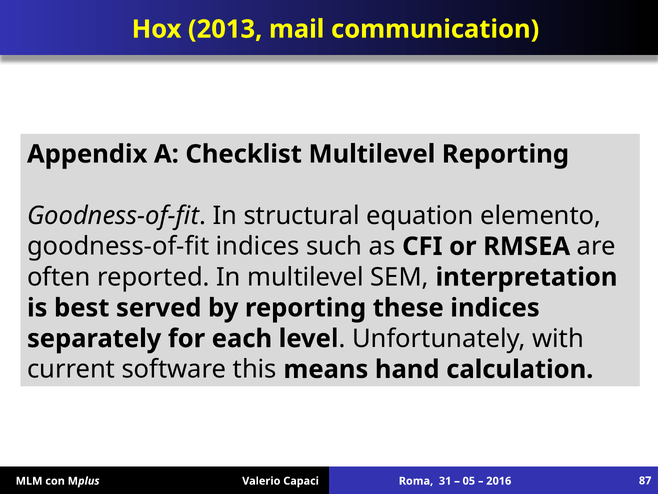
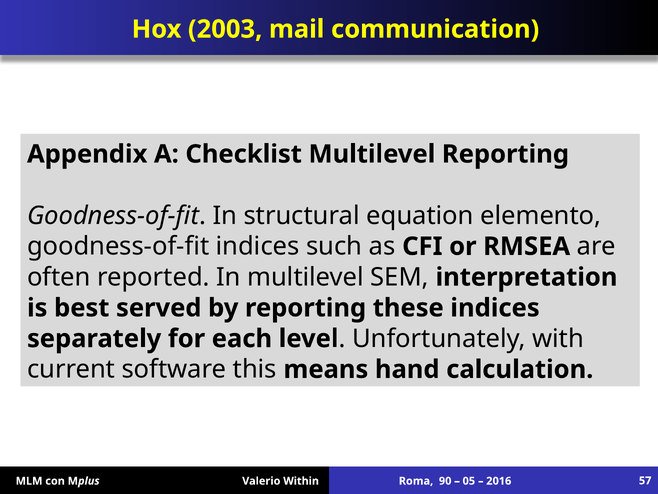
2013: 2013 -> 2003
Capaci: Capaci -> Within
31: 31 -> 90
87: 87 -> 57
